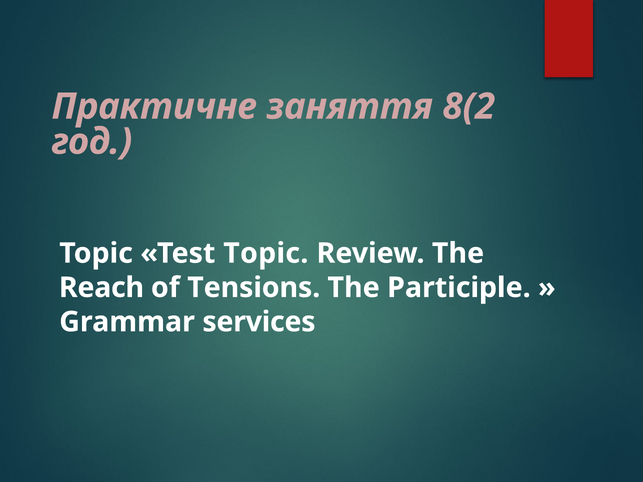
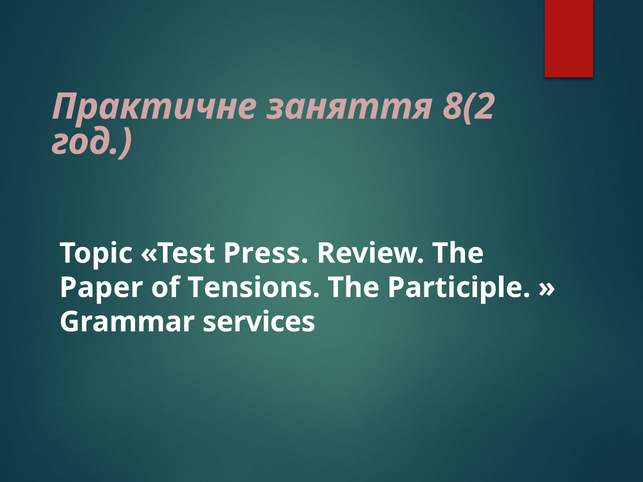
Test Topic: Topic -> Press
Reach: Reach -> Paper
